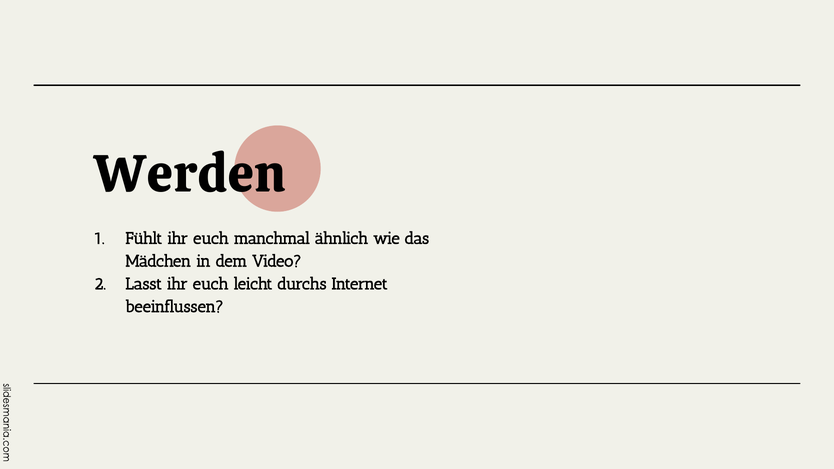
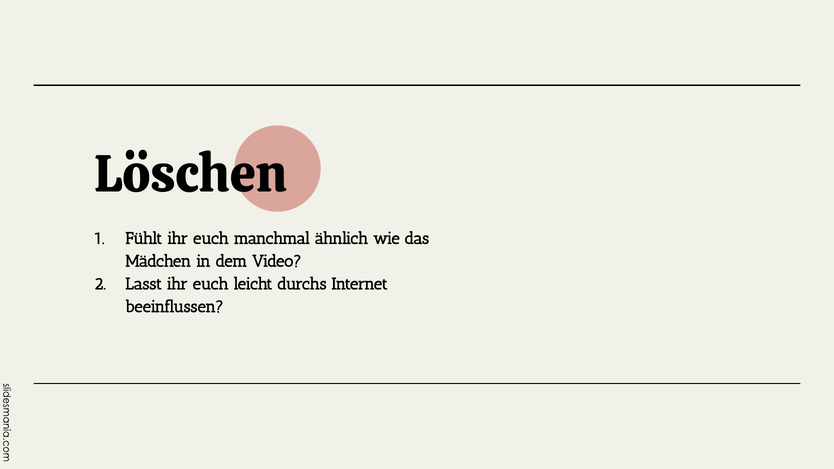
Werden: Werden -> Löschen
